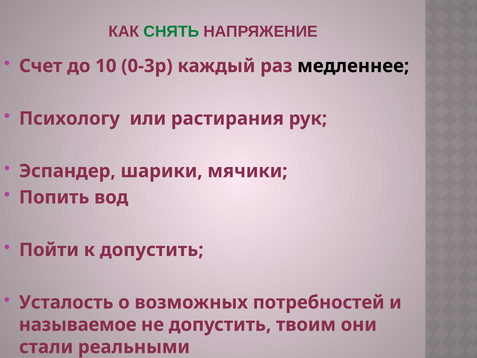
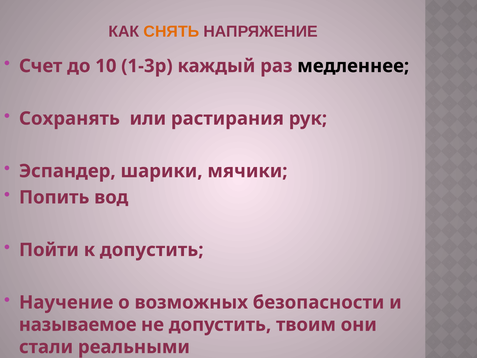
СНЯТЬ colour: green -> orange
0-3р: 0-3р -> 1-3р
Психологу: Психологу -> Сохранять
Усталость: Усталость -> Научение
потребностей: потребностей -> безопасности
